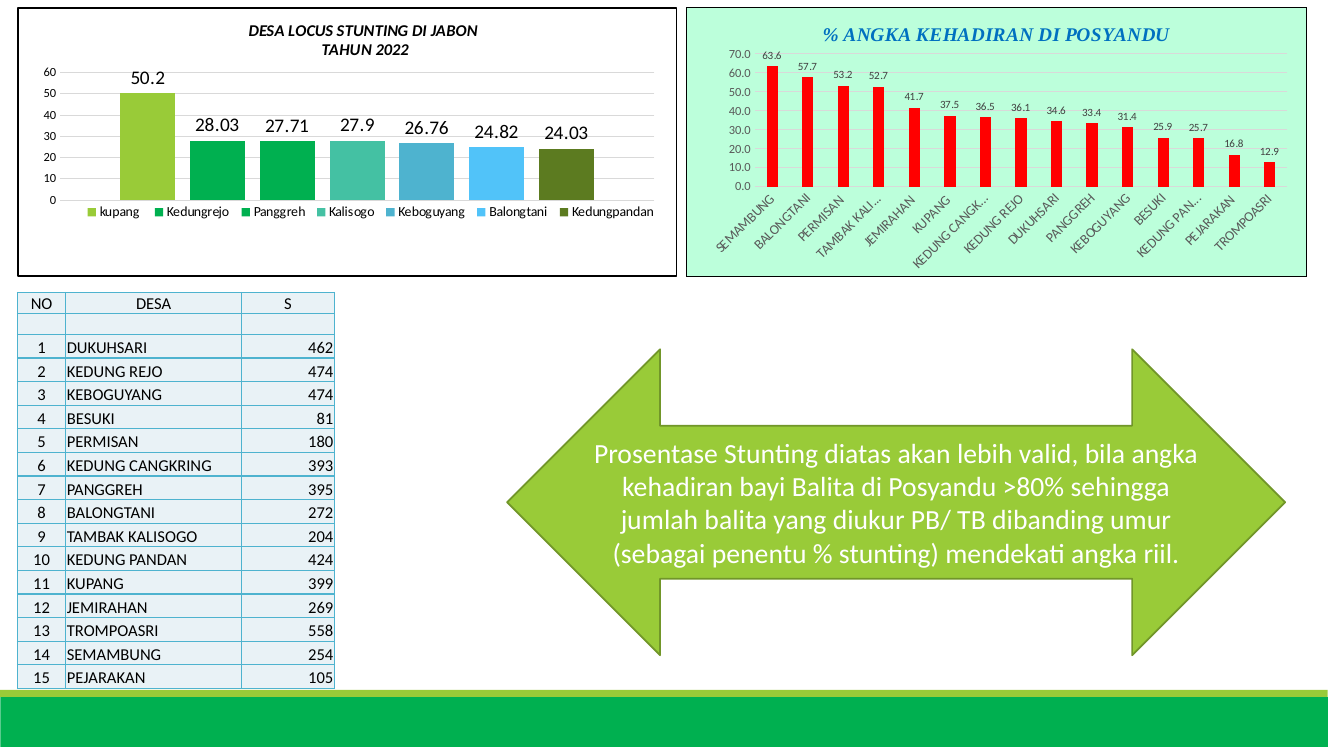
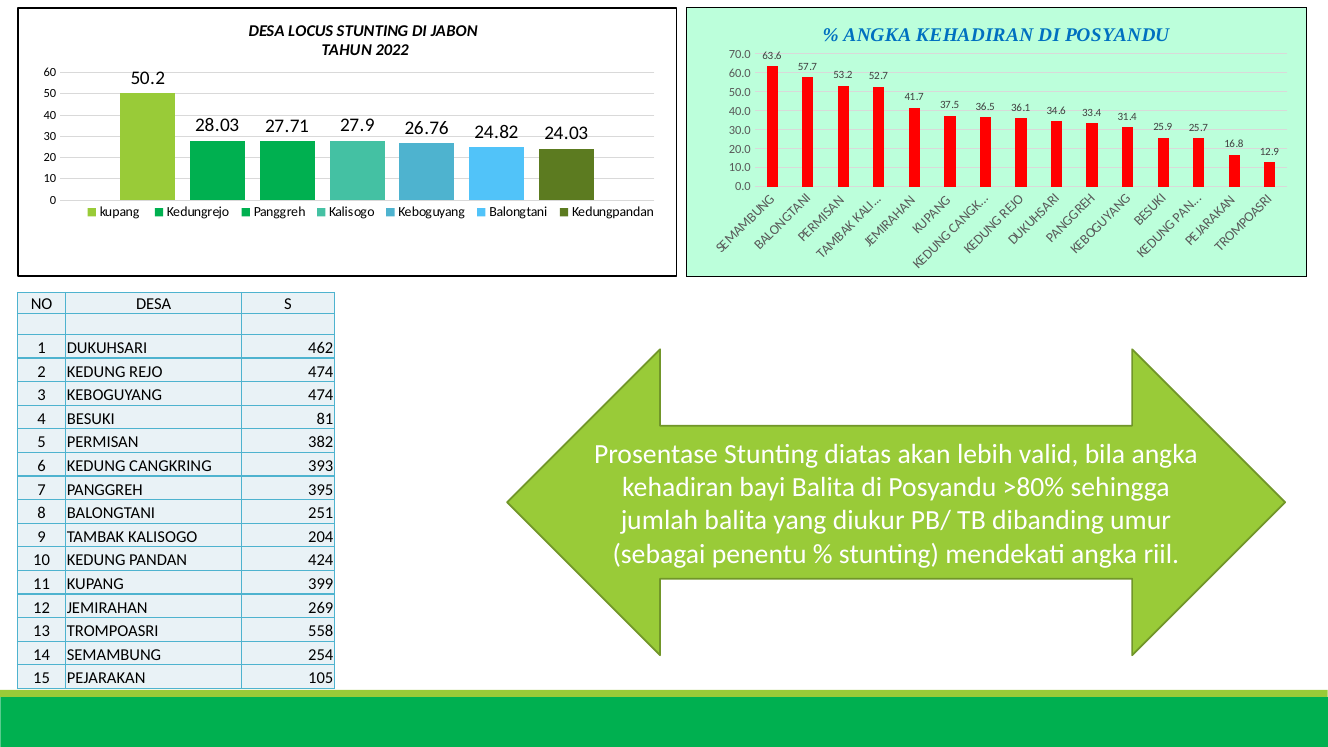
180: 180 -> 382
272: 272 -> 251
